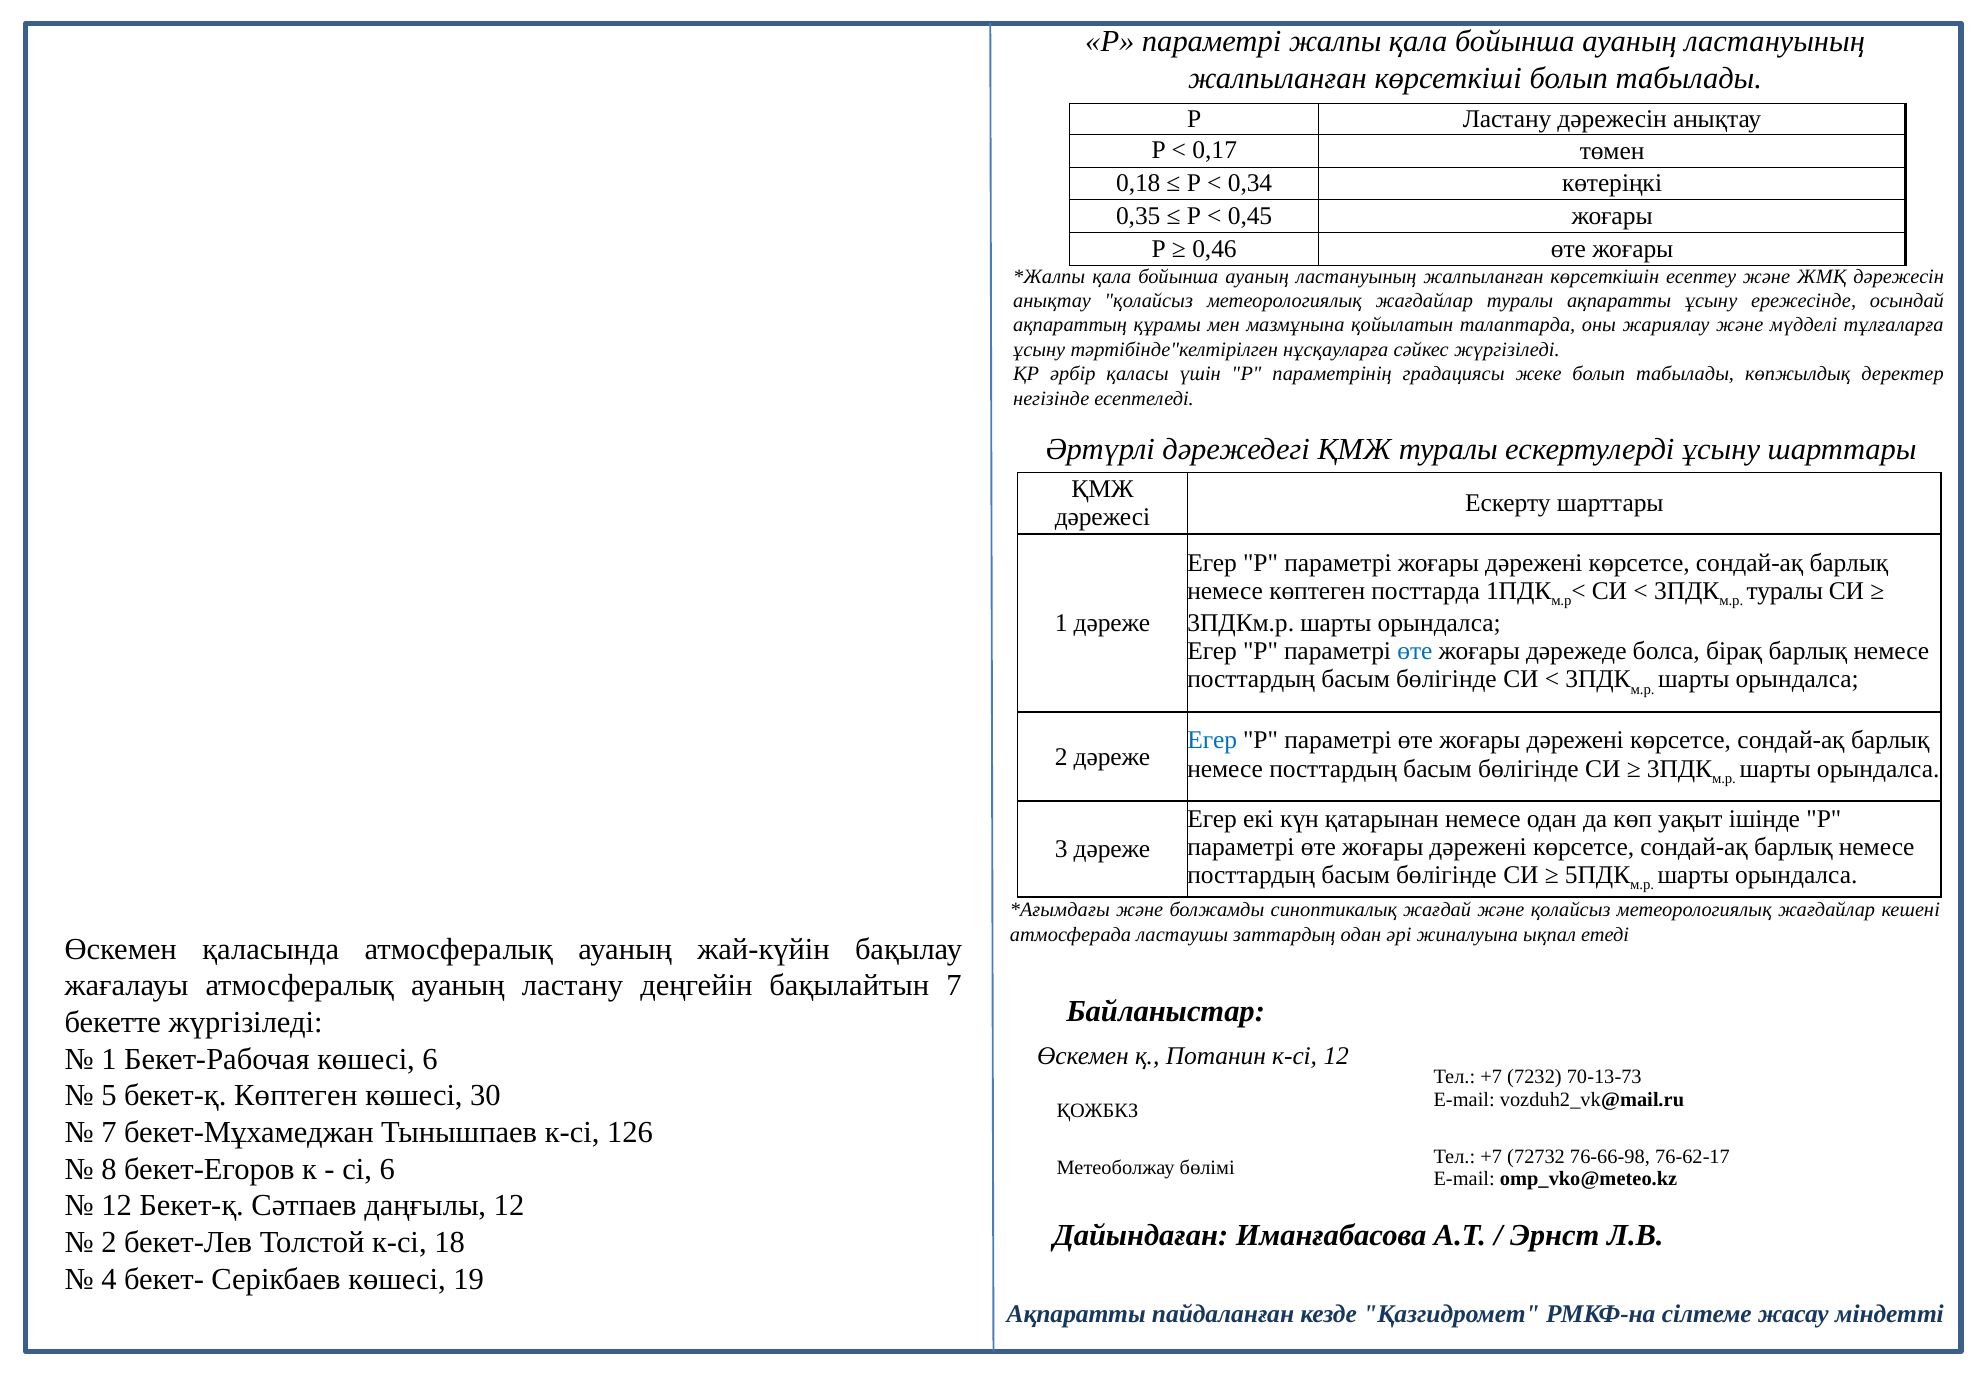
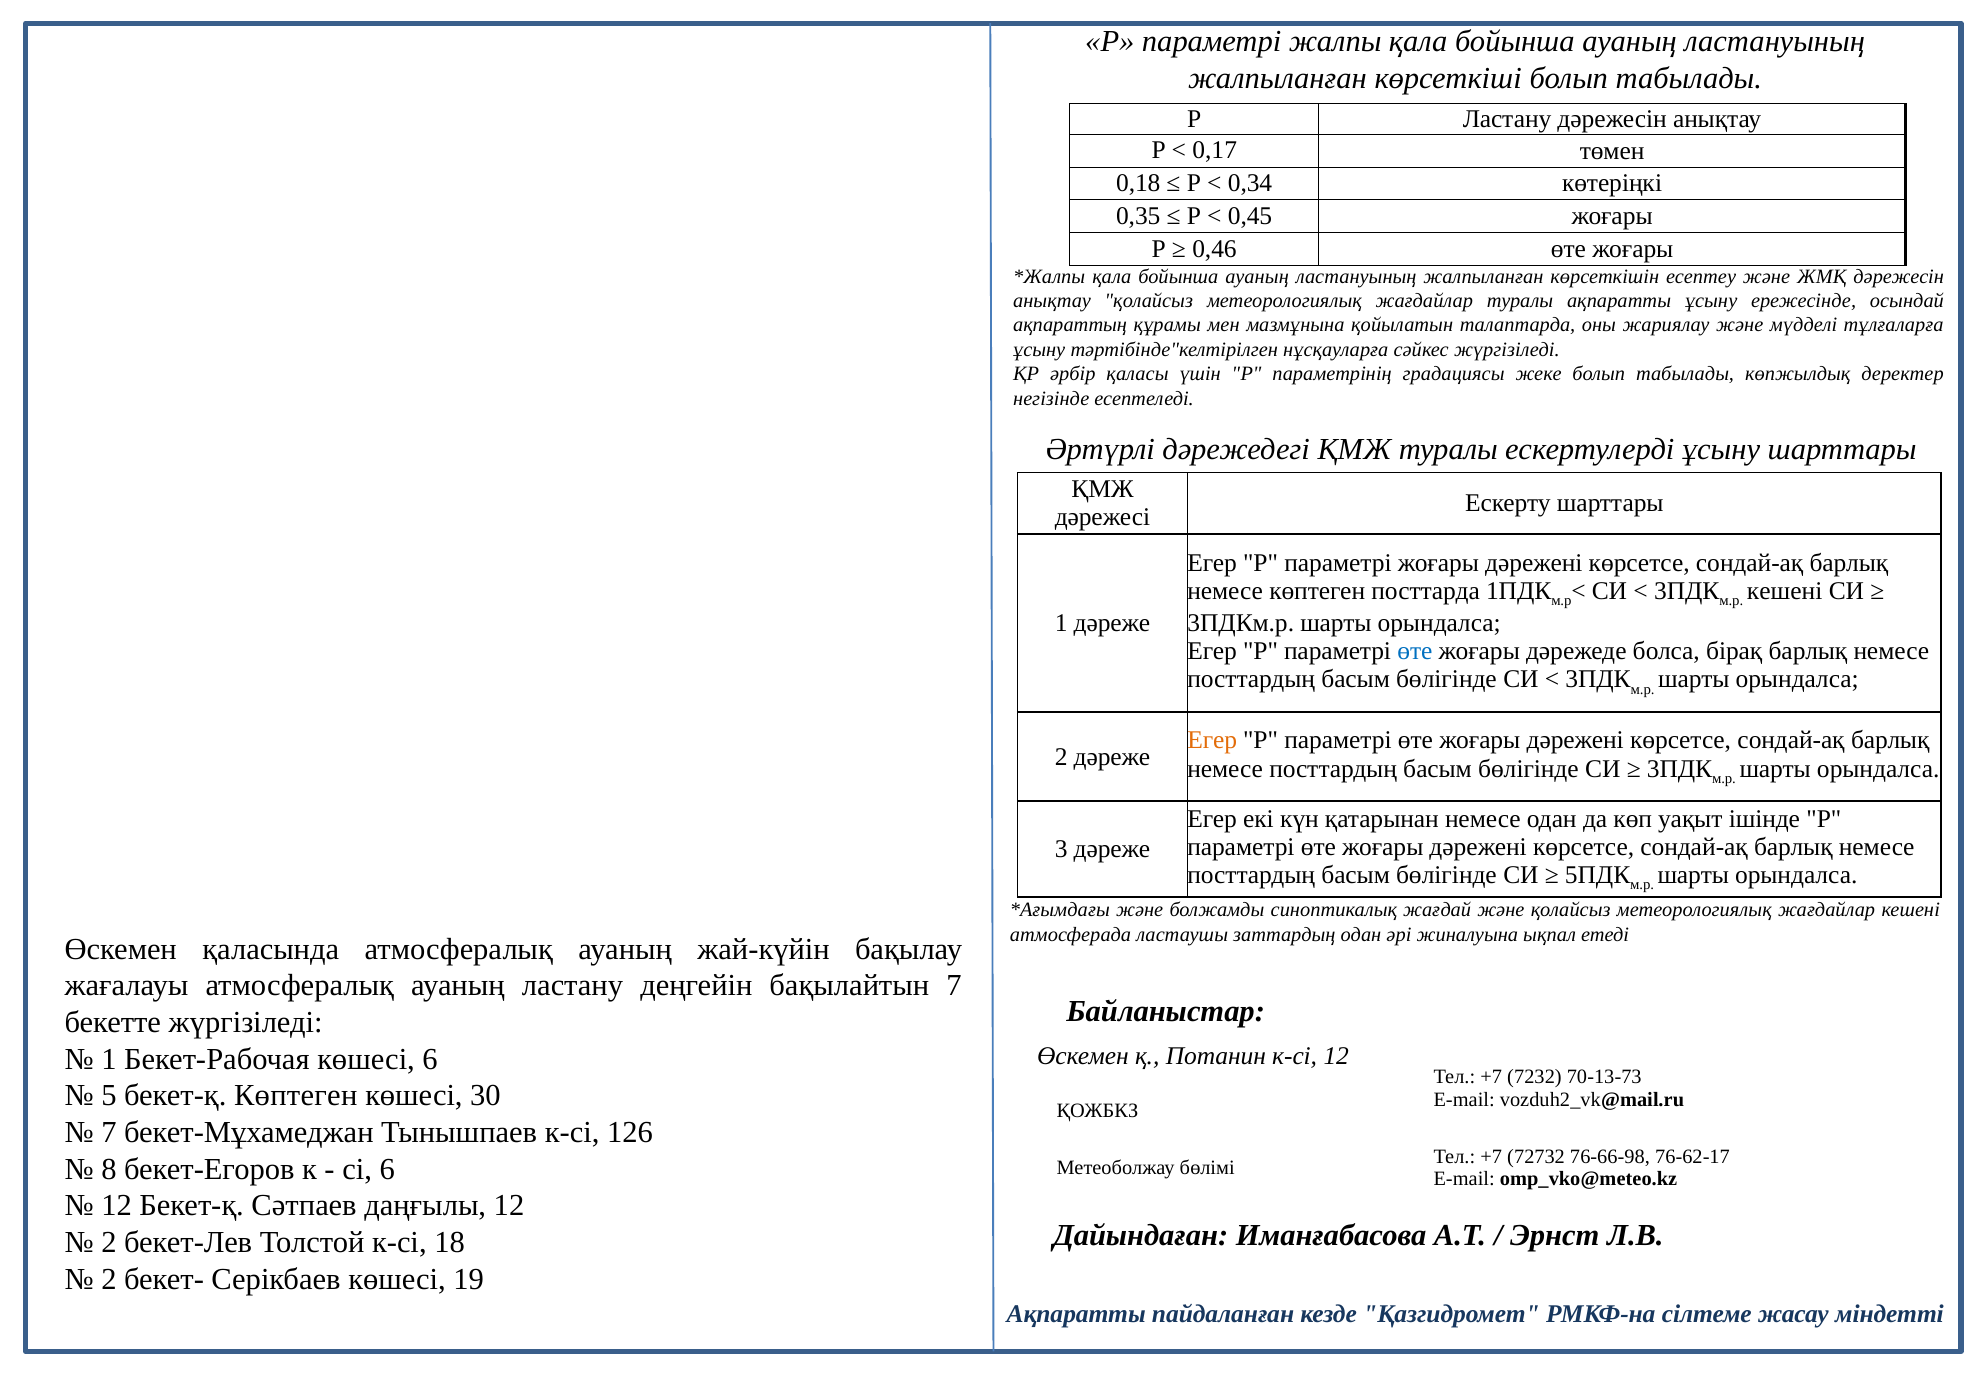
туралы at (1785, 591): туралы -> кешені
Егер at (1212, 741) colour: blue -> orange
4 at (109, 1280): 4 -> 2
